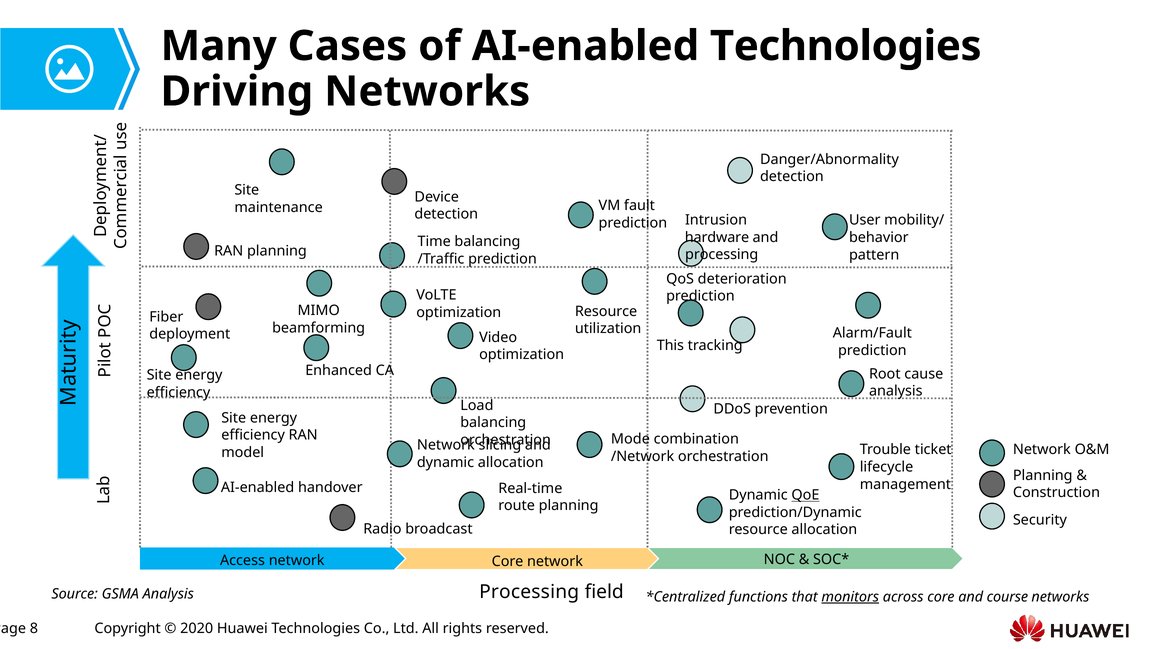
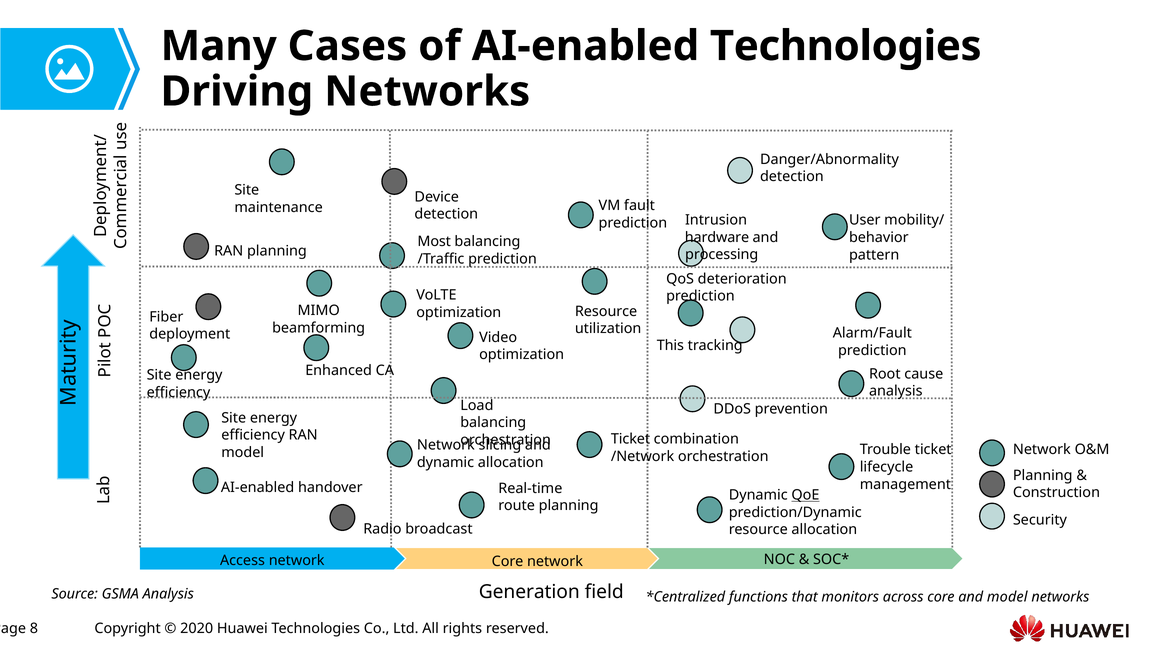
Time: Time -> Most
Mode at (630, 439): Mode -> Ticket
Processing at (529, 592): Processing -> Generation
monitors underline: present -> none
and course: course -> model
